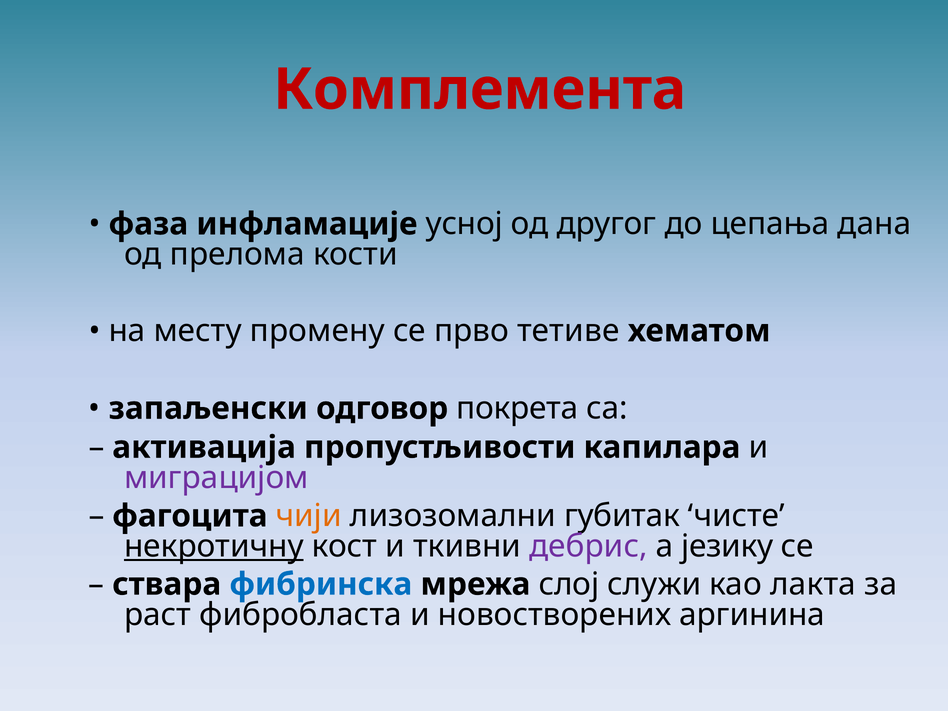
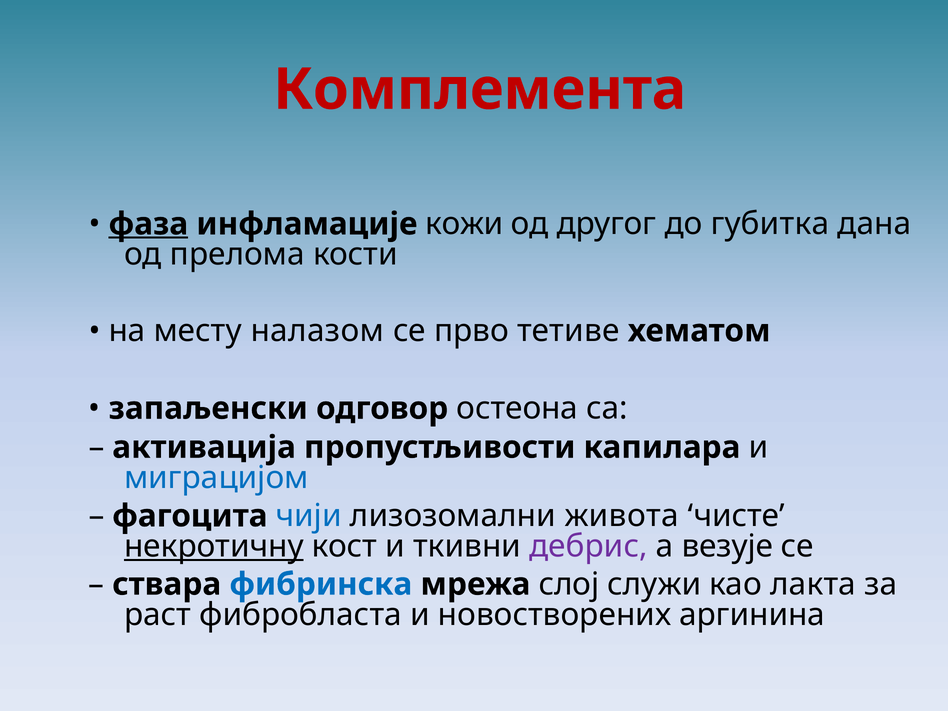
фаза underline: none -> present
усној: усној -> кожи
цепања: цепања -> губитка
промену: промену -> налазом
покрета: покрета -> остеона
миграцијом colour: purple -> blue
чији colour: orange -> blue
губитак: губитак -> живота
језику: језику -> везује
